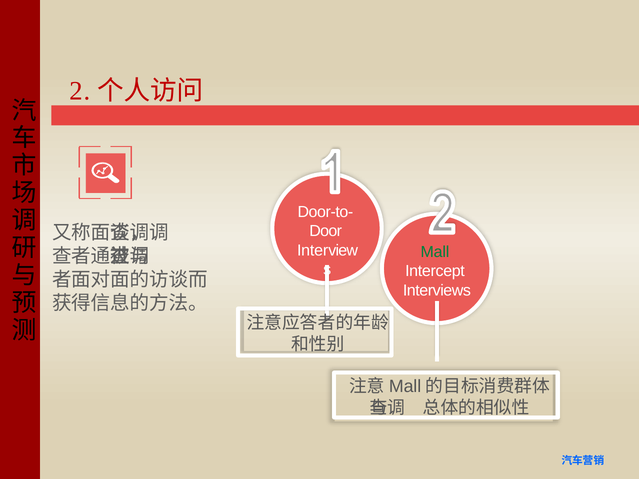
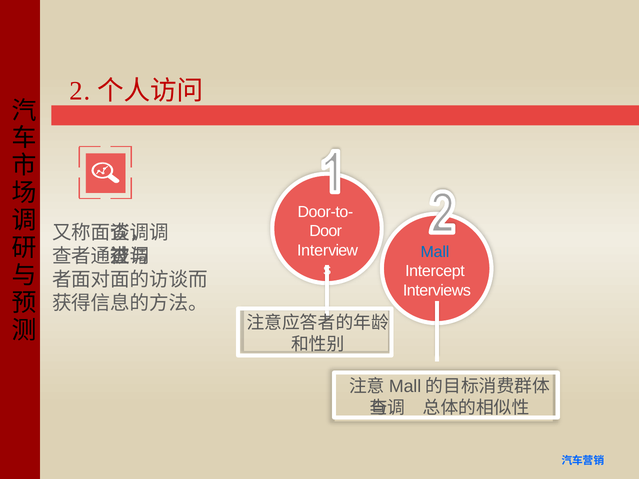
Mall colour: green -> blue
